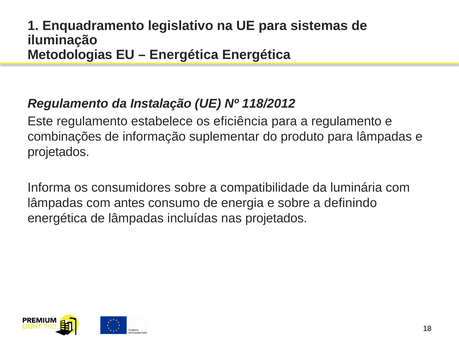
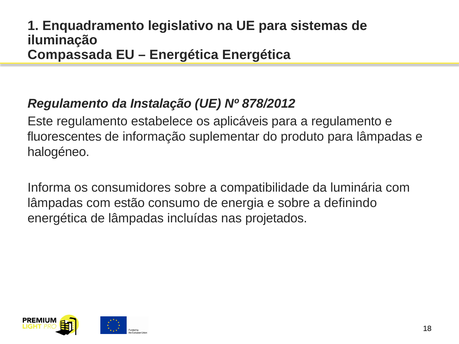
Metodologias: Metodologias -> Compassada
118/2012: 118/2012 -> 878/2012
eficiência: eficiência -> aplicáveis
combinações: combinações -> fluorescentes
projetados at (58, 152): projetados -> halogéneo
antes: antes -> estão
